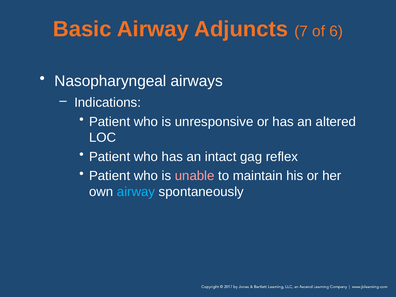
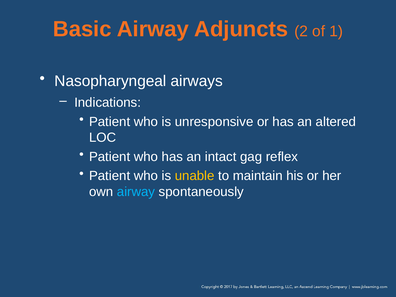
7: 7 -> 2
6: 6 -> 1
unable colour: pink -> yellow
